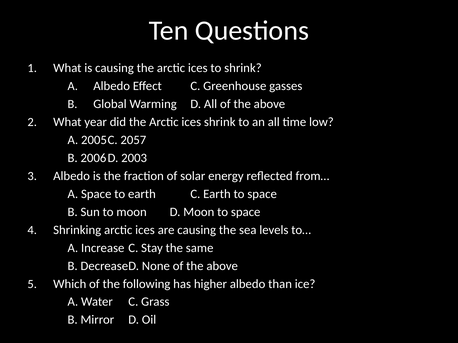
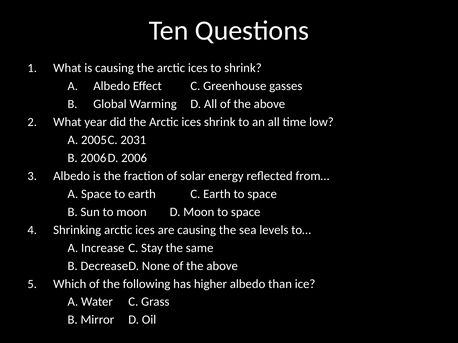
2057: 2057 -> 2031
2003: 2003 -> 2006
